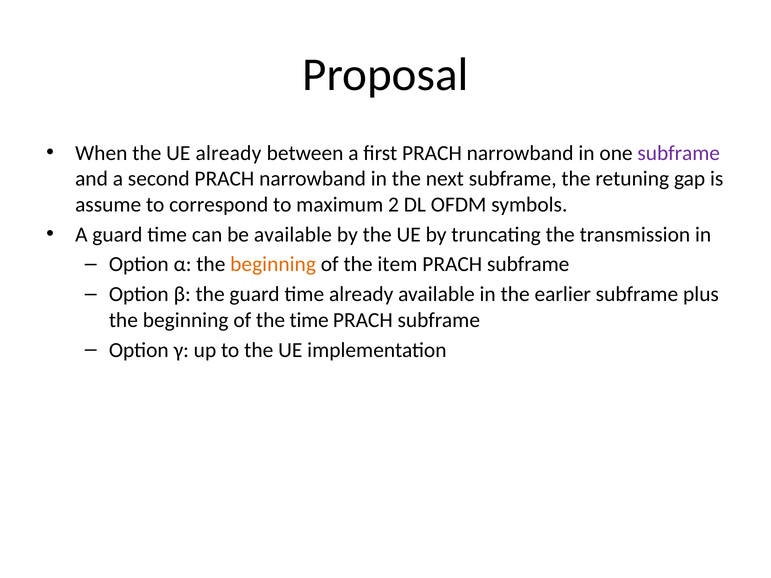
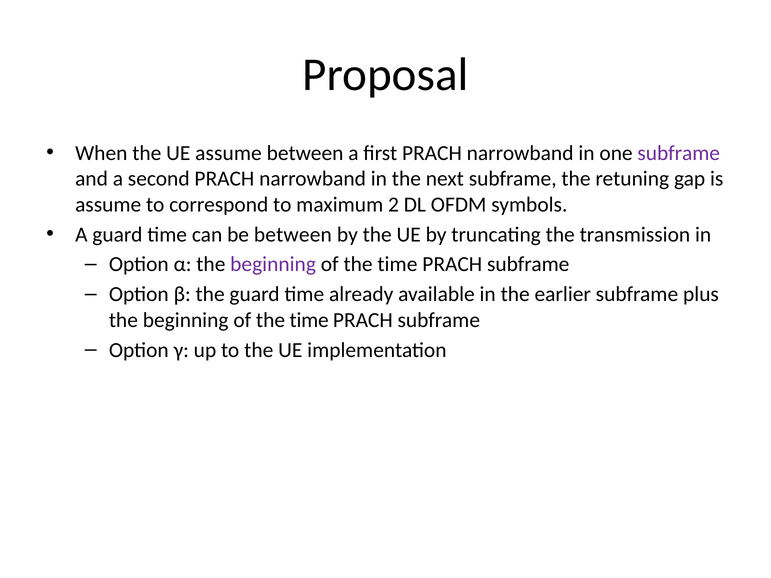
UE already: already -> assume
be available: available -> between
beginning at (273, 265) colour: orange -> purple
item at (397, 265): item -> time
